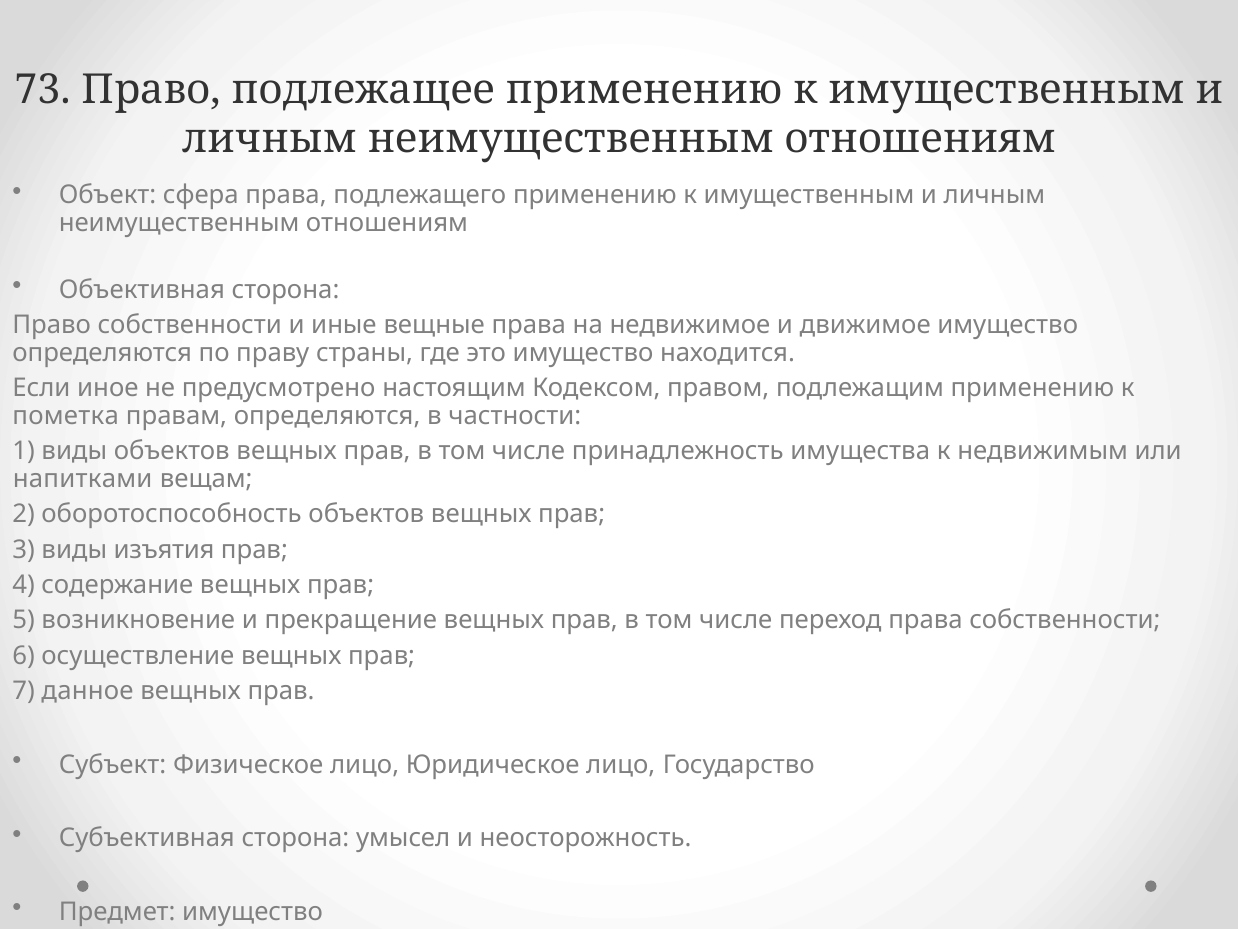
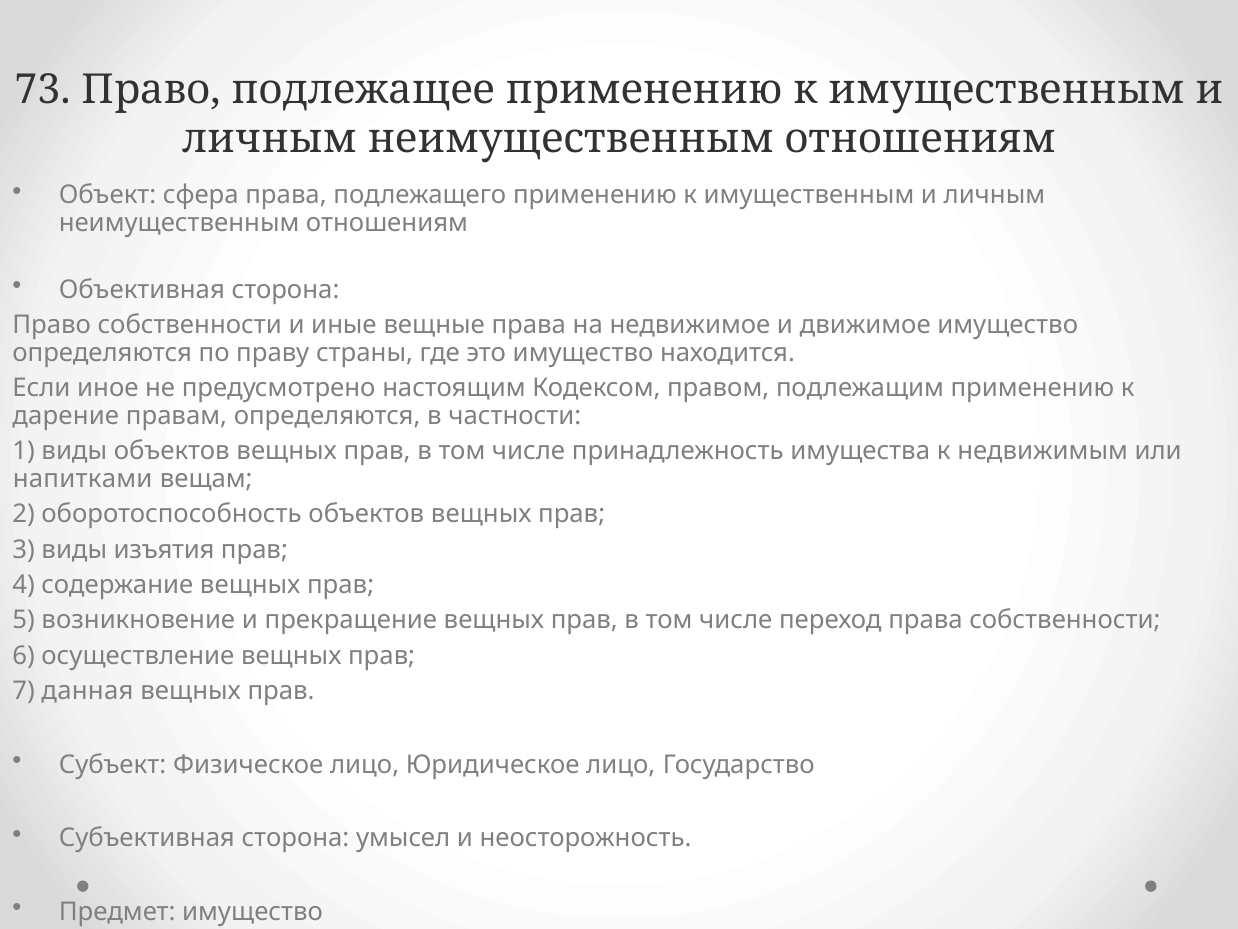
пометка: пометка -> дарение
данное: данное -> данная
